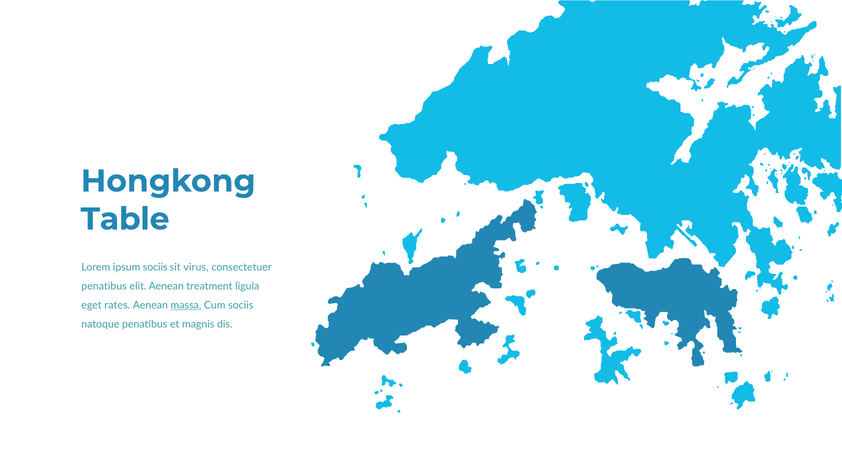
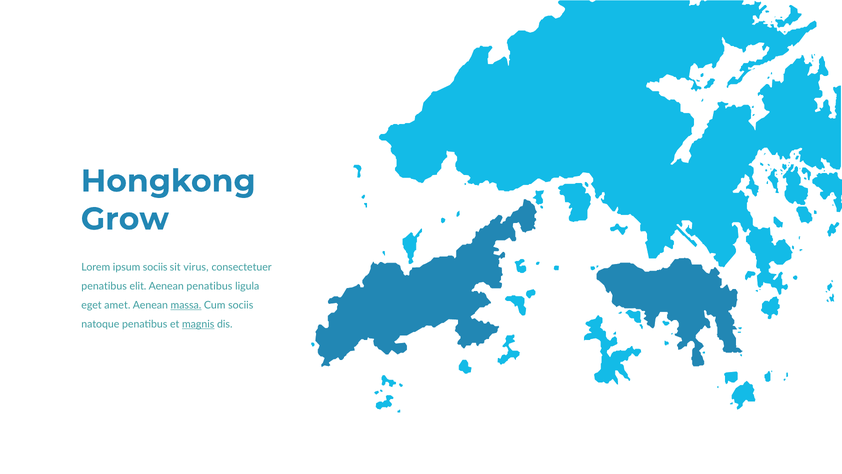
Table: Table -> Grow
Aenean treatment: treatment -> penatibus
rates: rates -> amet
magnis underline: none -> present
